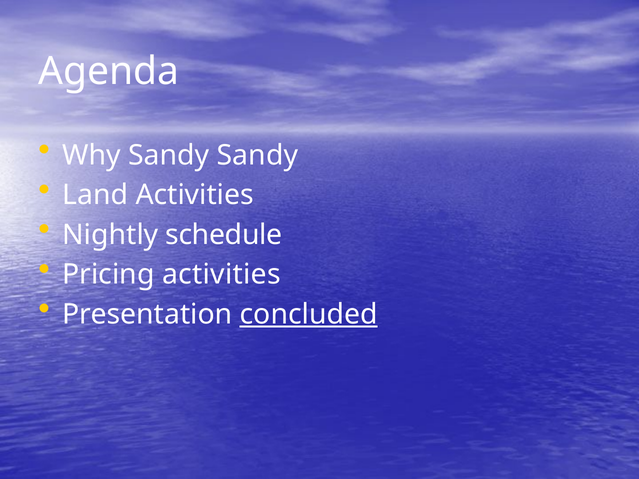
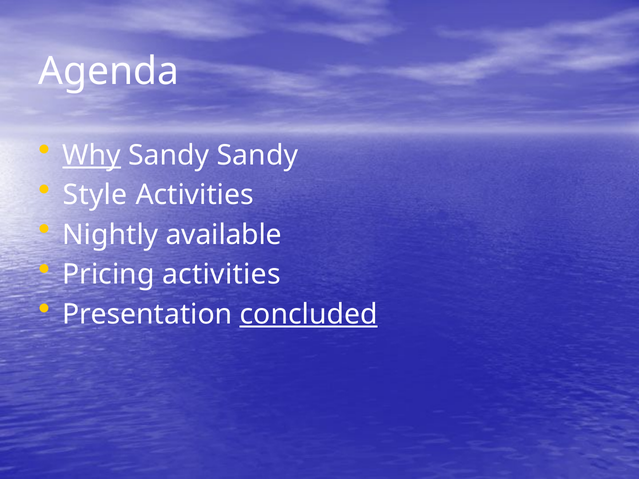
Why underline: none -> present
Land: Land -> Style
schedule: schedule -> available
